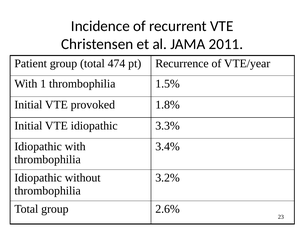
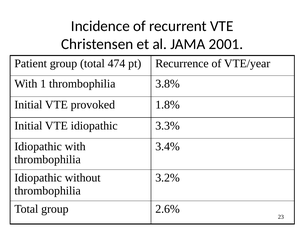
2011: 2011 -> 2001
1.5%: 1.5% -> 3.8%
